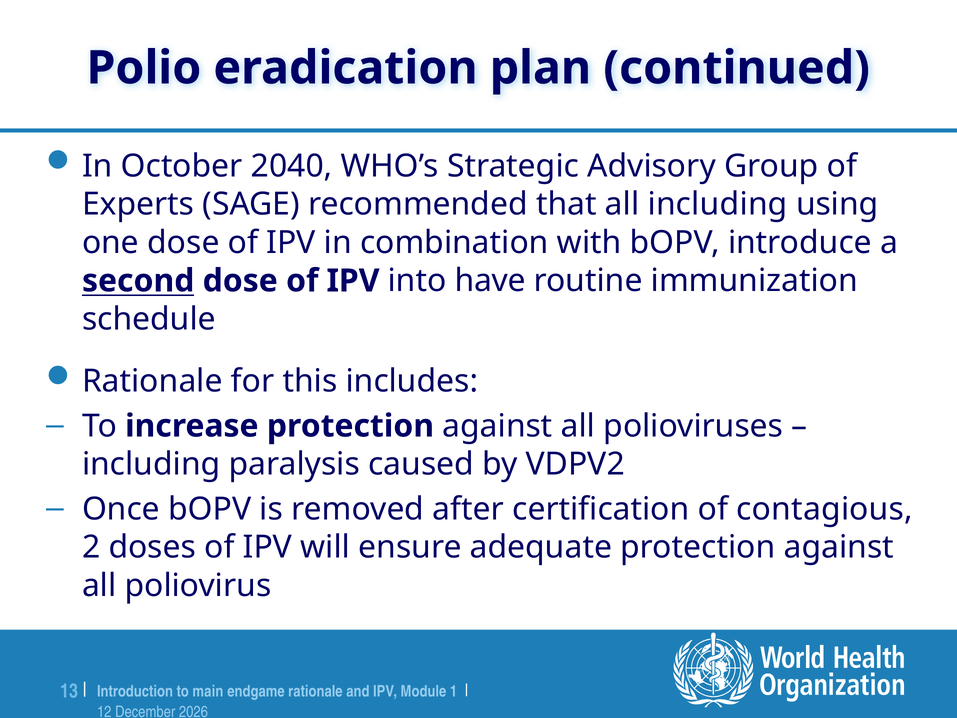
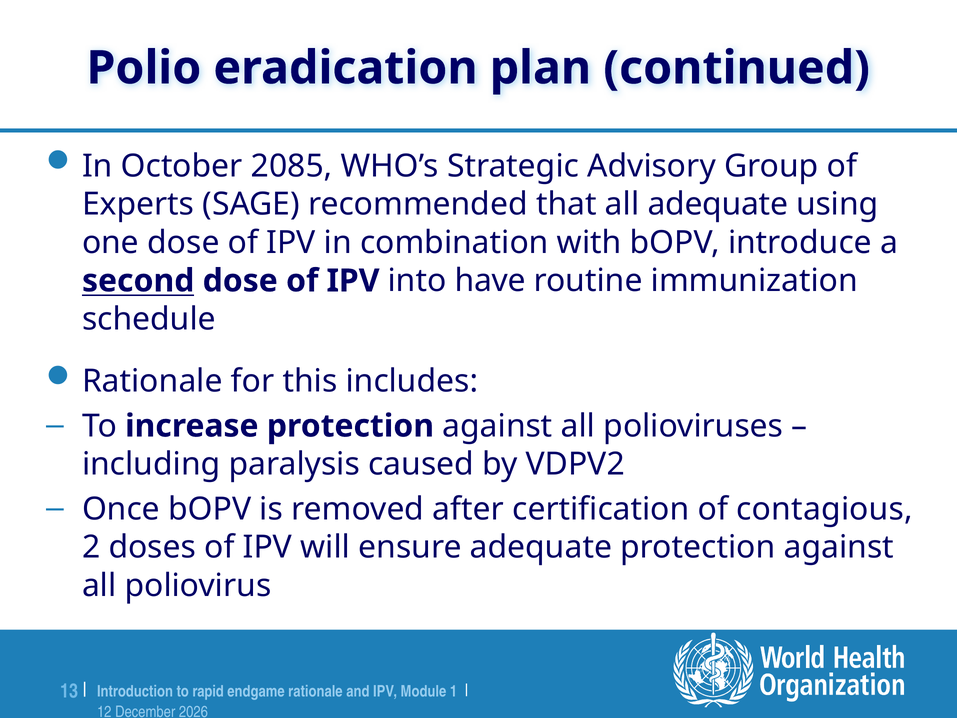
2040: 2040 -> 2085
all including: including -> adequate
main: main -> rapid
